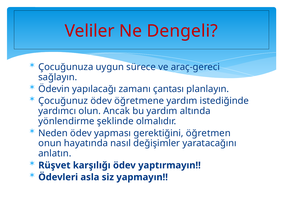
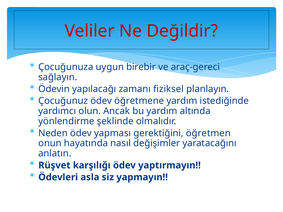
Dengeli: Dengeli -> Değildir
sürece: sürece -> birebir
çantası: çantası -> fiziksel
